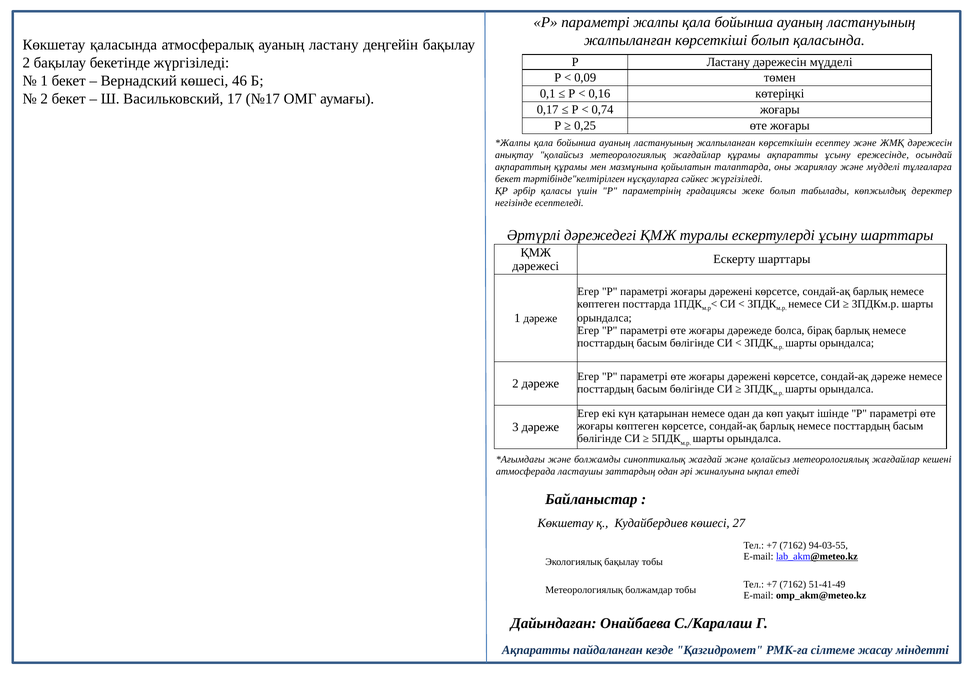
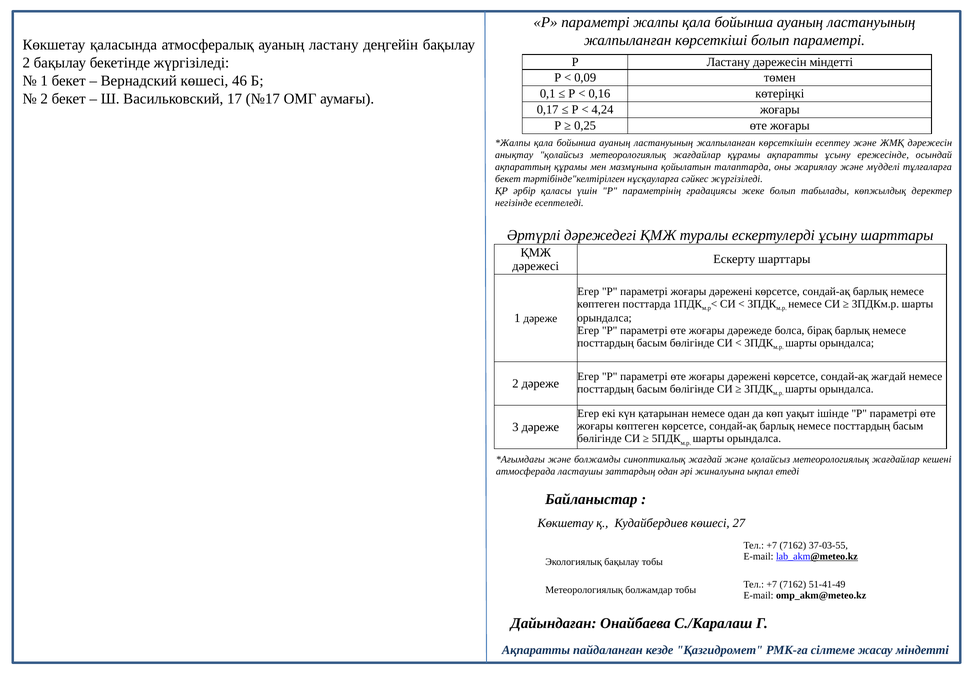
болып қаласында: қаласында -> параметрі
дәрежесін мүдделі: мүдделі -> міндетті
0,74: 0,74 -> 4,24
сондай-ақ дәреже: дәреже -> жағдай
94-03-55: 94-03-55 -> 37-03-55
